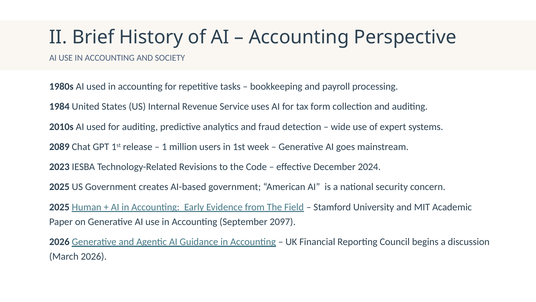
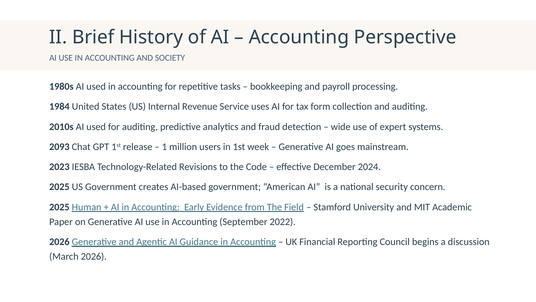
2089: 2089 -> 2093
2097: 2097 -> 2022
